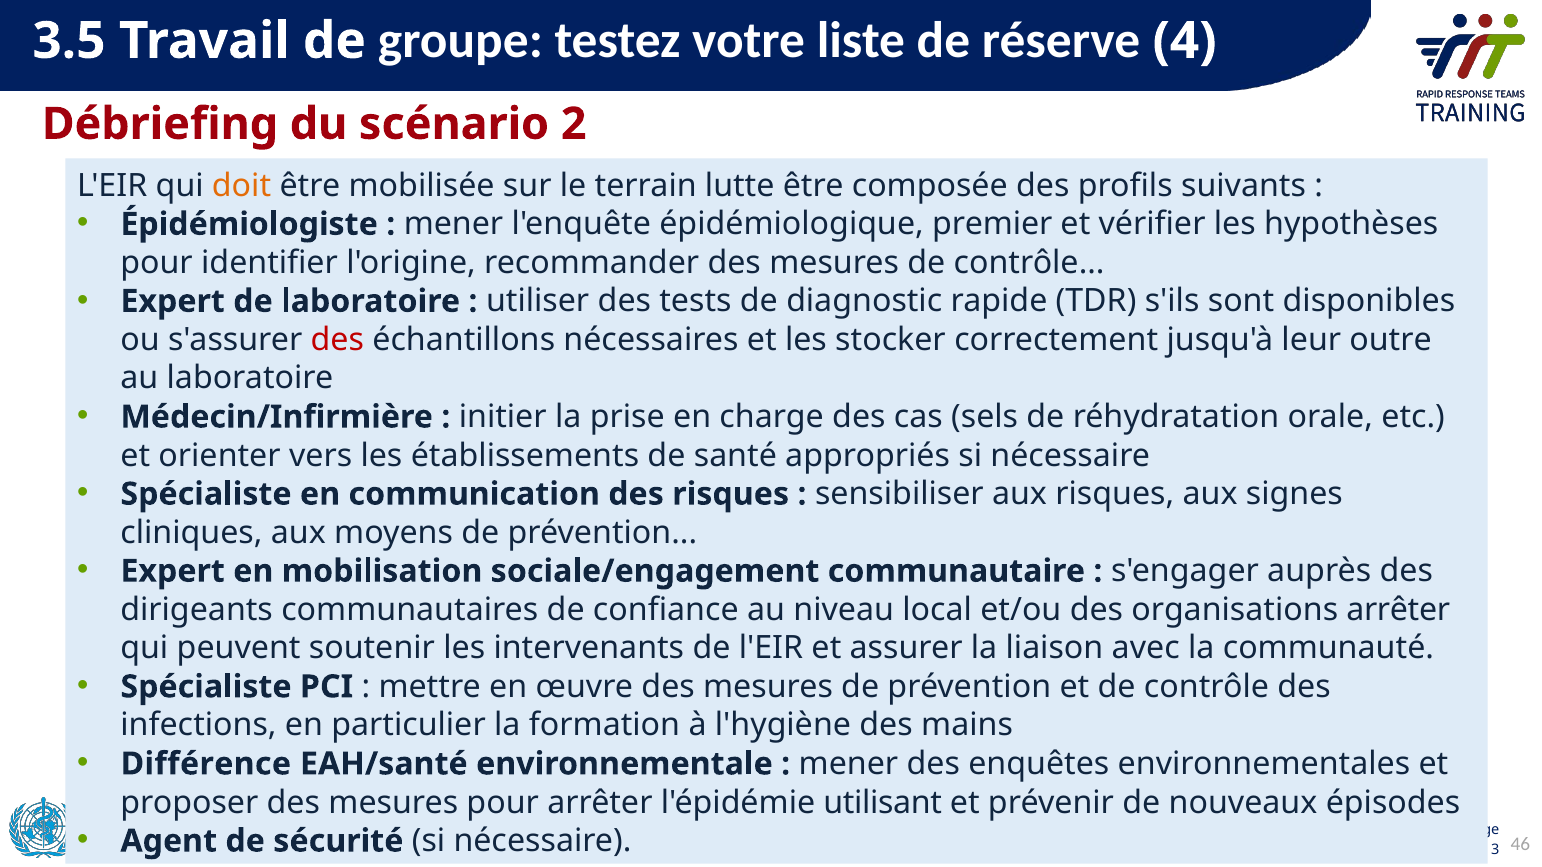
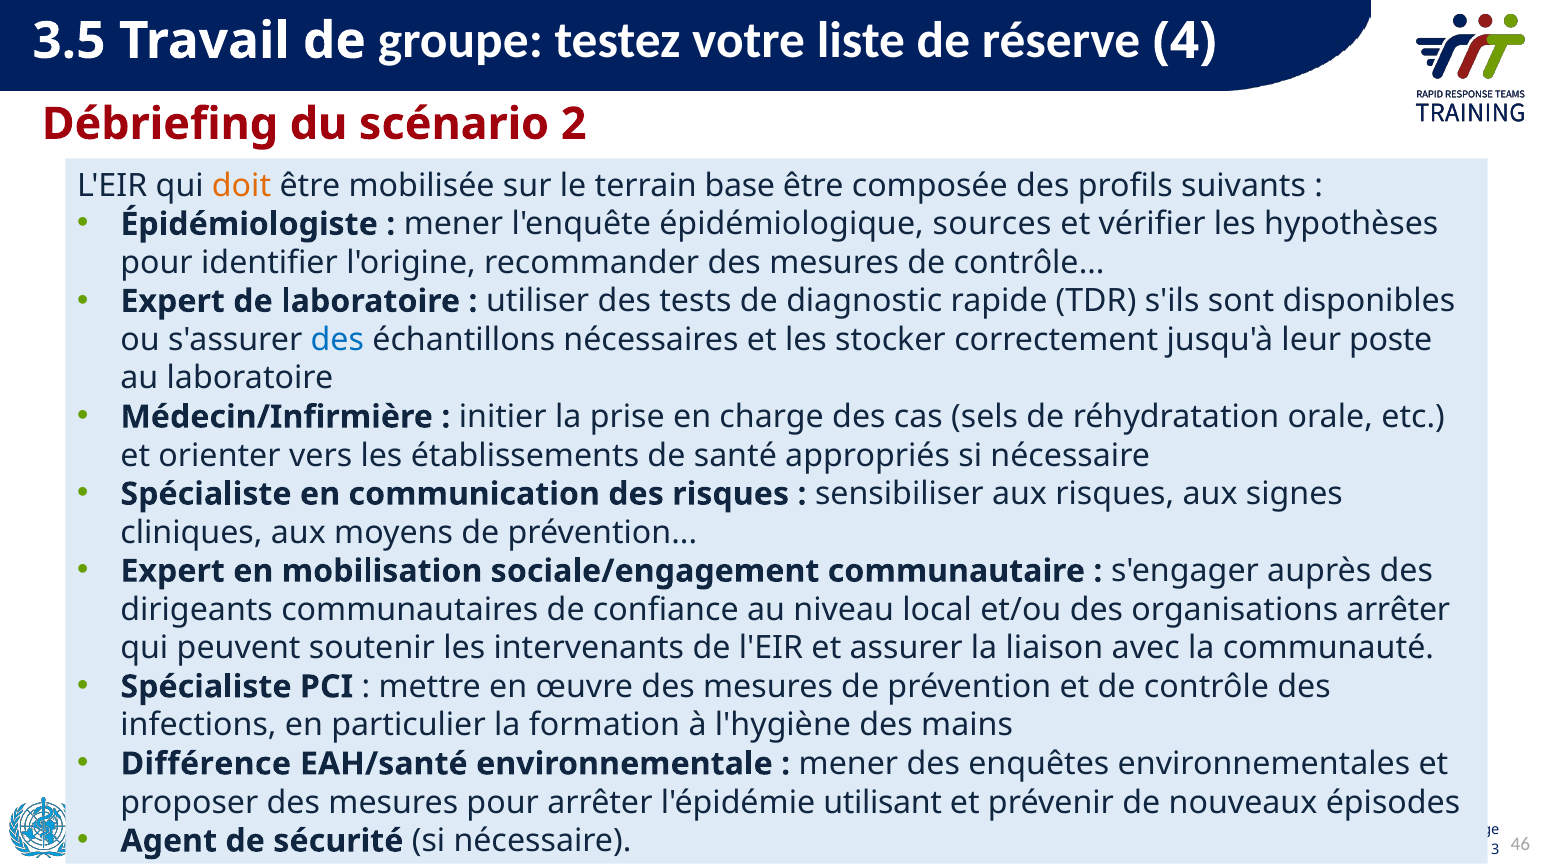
lutte: lutte -> base
premier: premier -> sources
des at (337, 340) colour: red -> blue
outre: outre -> poste
